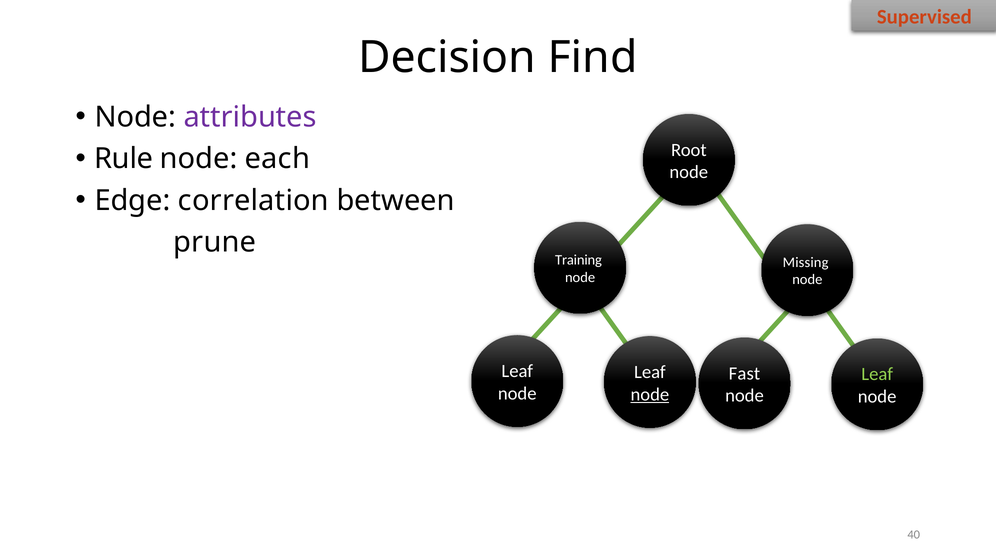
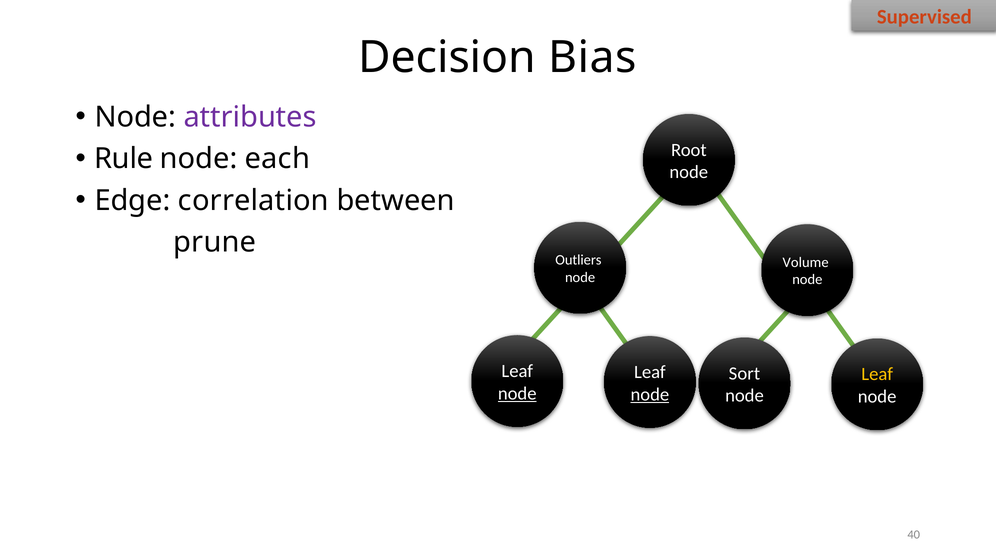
Find: Find -> Bias
Training: Training -> Outliers
Missing: Missing -> Volume
Fast: Fast -> Sort
Leaf at (877, 374) colour: light green -> yellow
node at (517, 394) underline: none -> present
